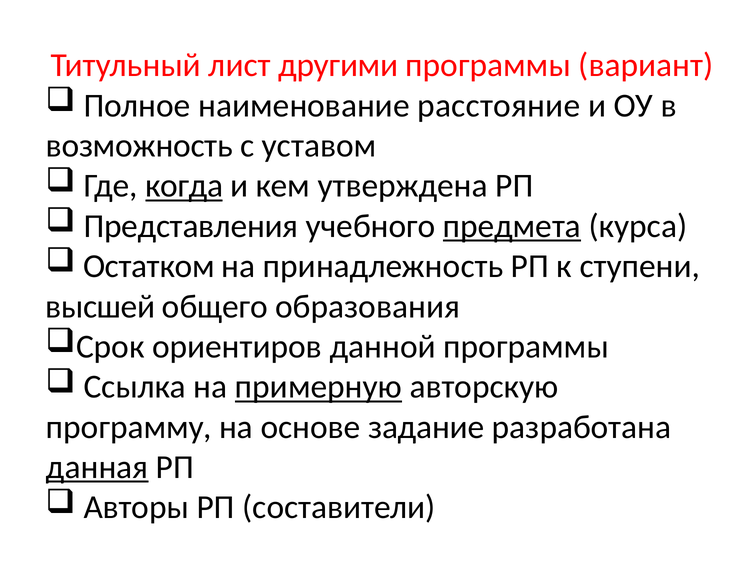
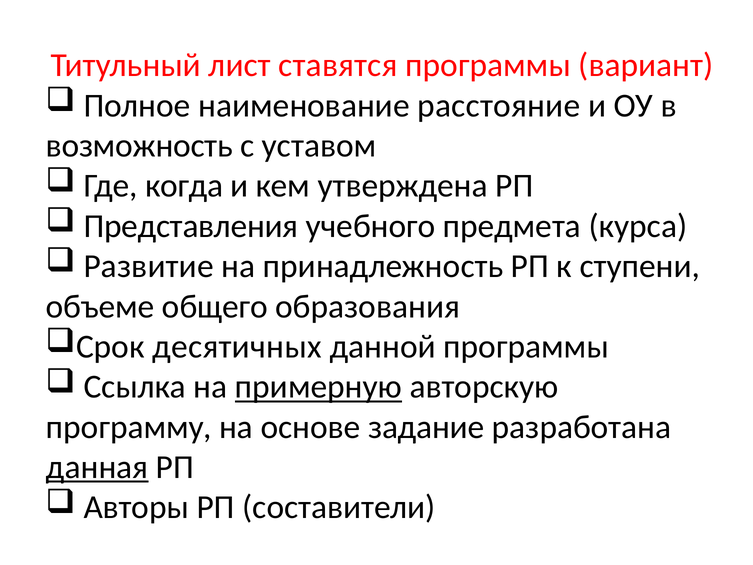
другими: другими -> ставятся
когда underline: present -> none
предмета underline: present -> none
Остатком: Остатком -> Развитие
высшей: высшей -> объеме
ориентиров: ориентиров -> десятичных
